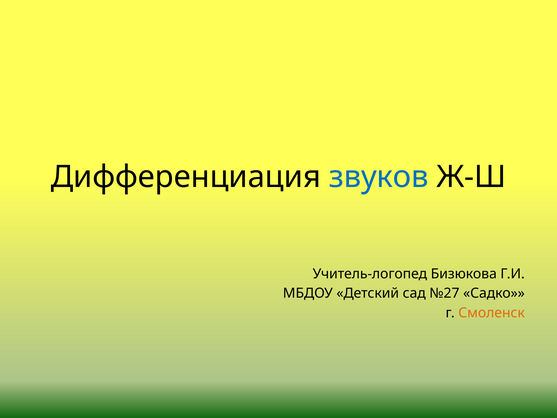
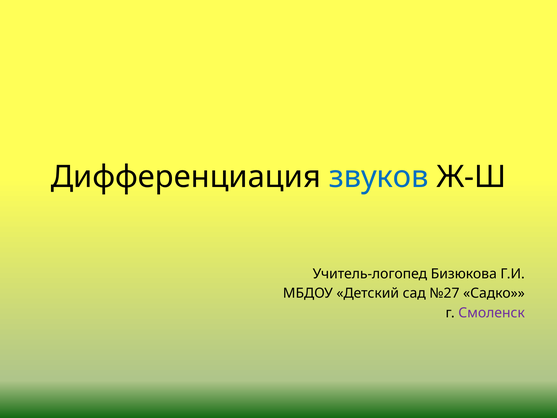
Смоленск colour: orange -> purple
